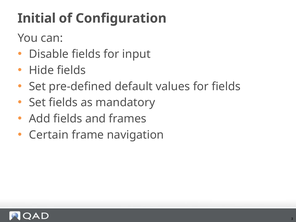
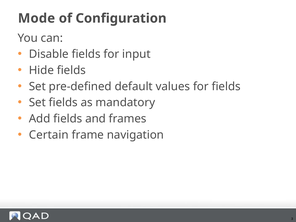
Initial: Initial -> Mode
